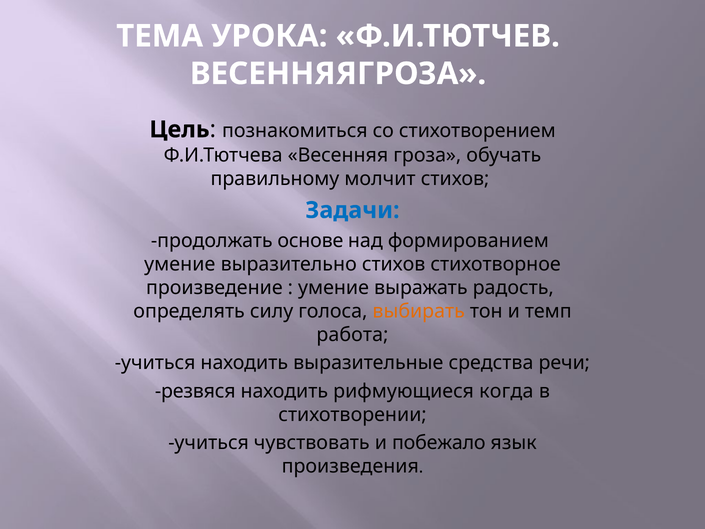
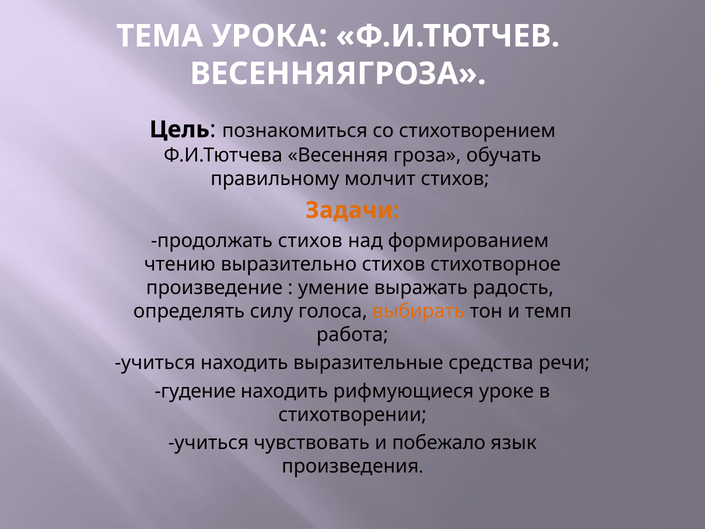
Задачи colour: blue -> orange
продолжать основе: основе -> стихов
умение at (180, 264): умение -> чтению
резвяся: резвяся -> гудение
когда: когда -> уроке
